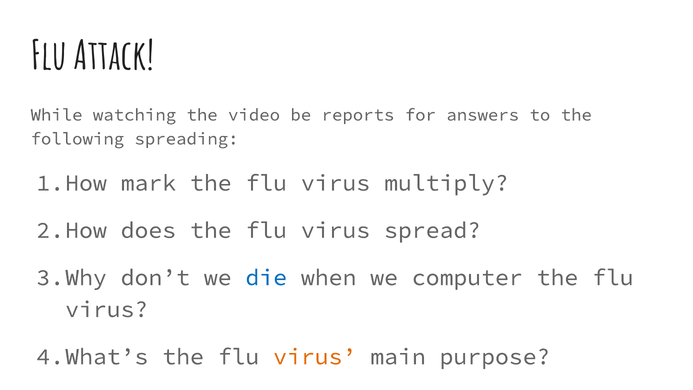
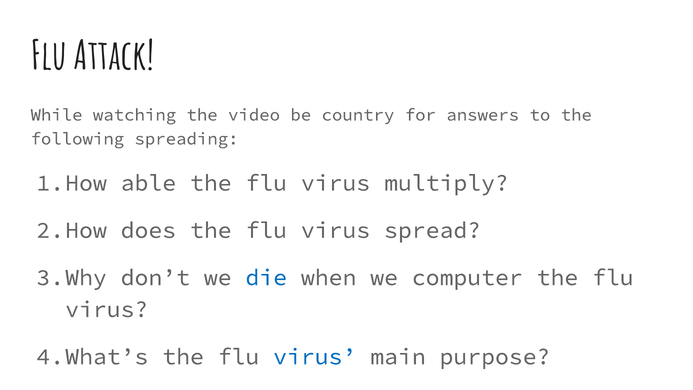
reports: reports -> country
mark: mark -> able
virus at (315, 356) colour: orange -> blue
